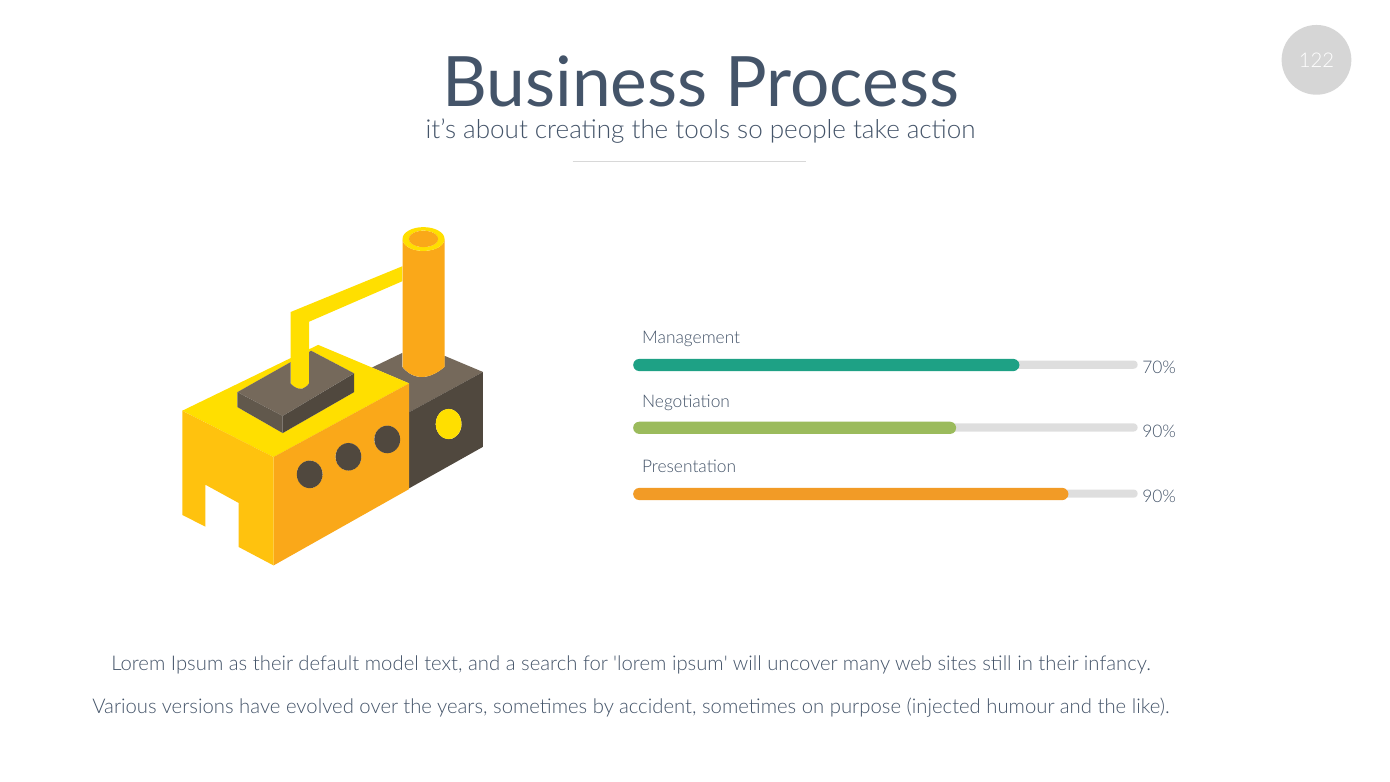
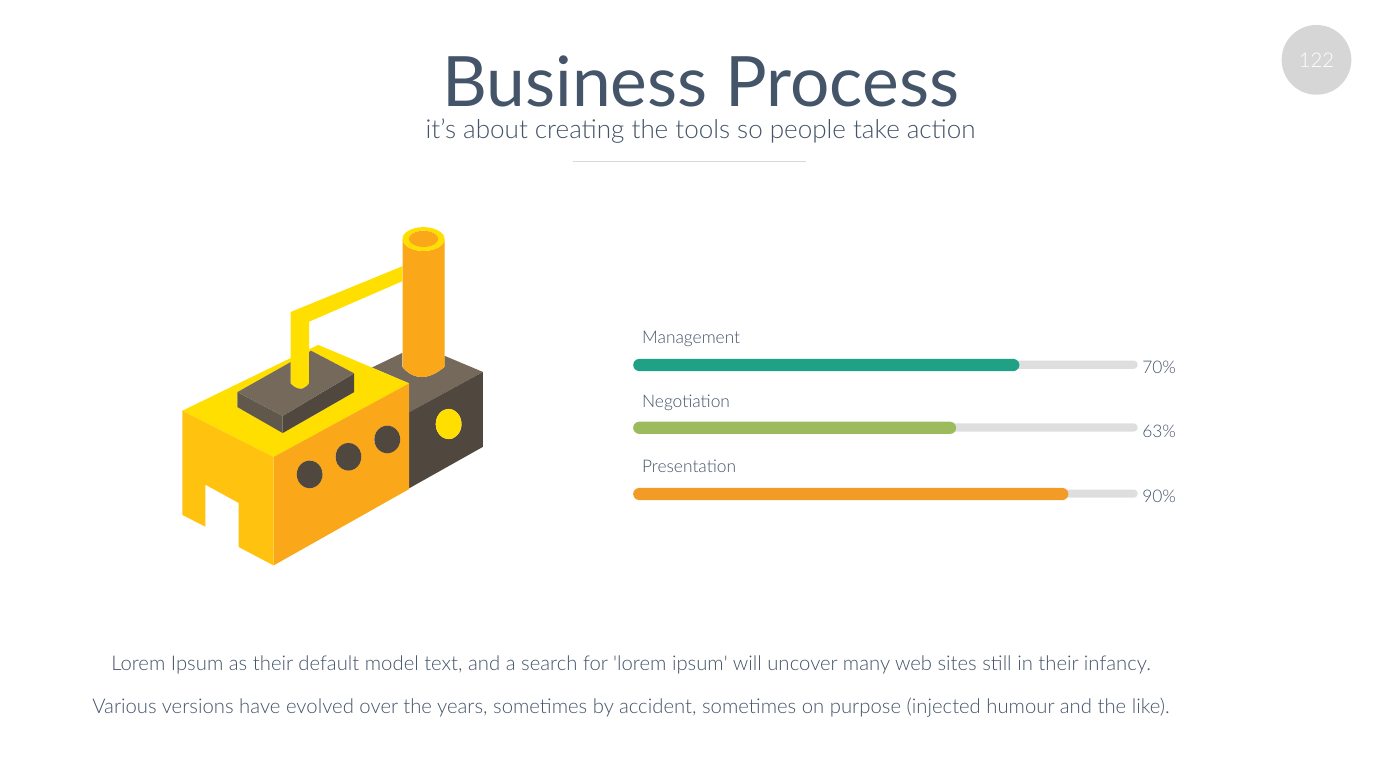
90% at (1159, 432): 90% -> 63%
